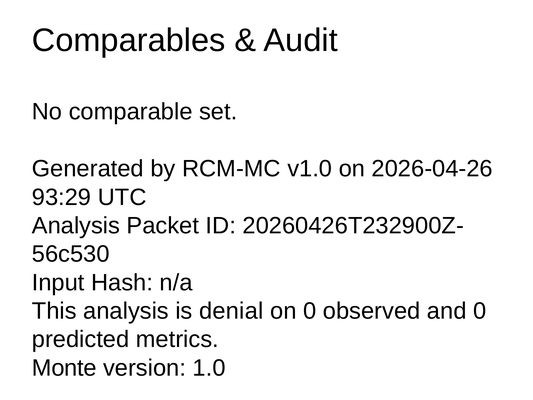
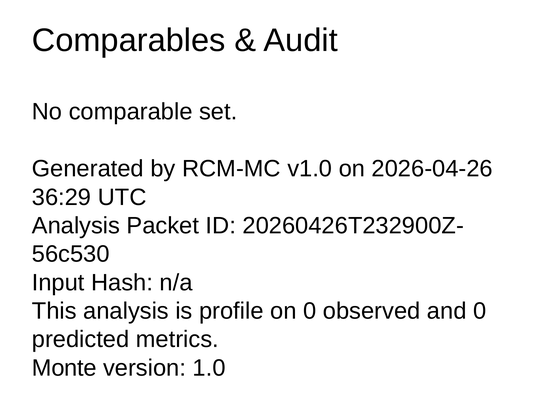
93:29: 93:29 -> 36:29
denial: denial -> profile
